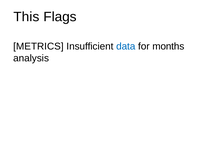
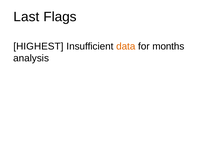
This: This -> Last
METRICS: METRICS -> HIGHEST
data colour: blue -> orange
